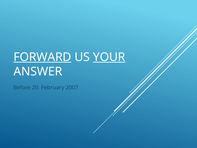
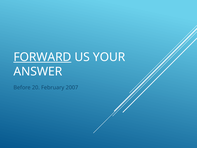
YOUR underline: present -> none
